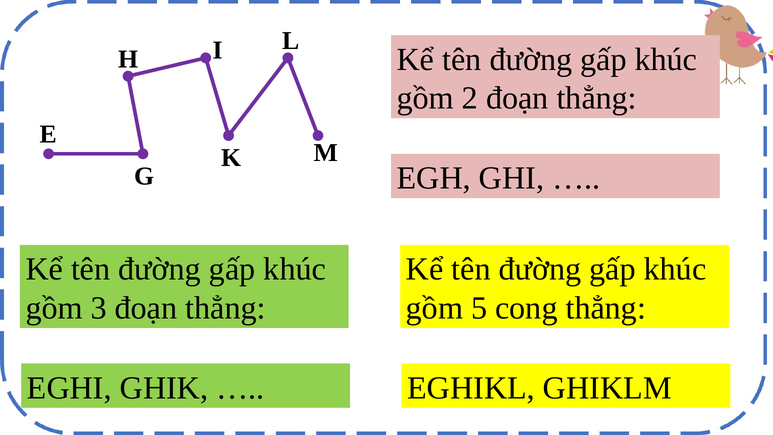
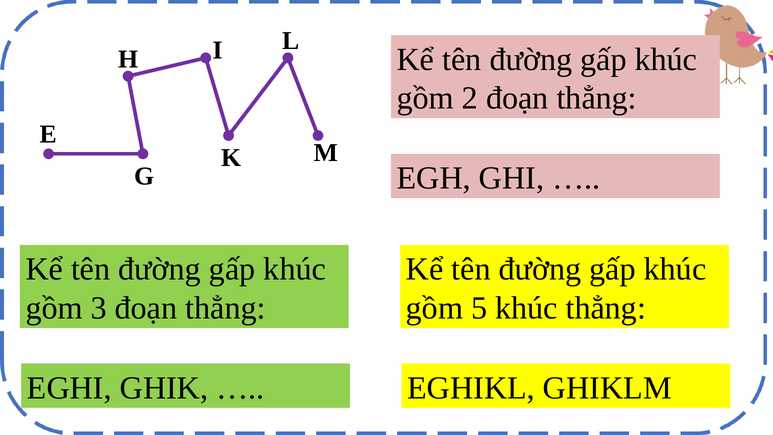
5 cong: cong -> khúc
